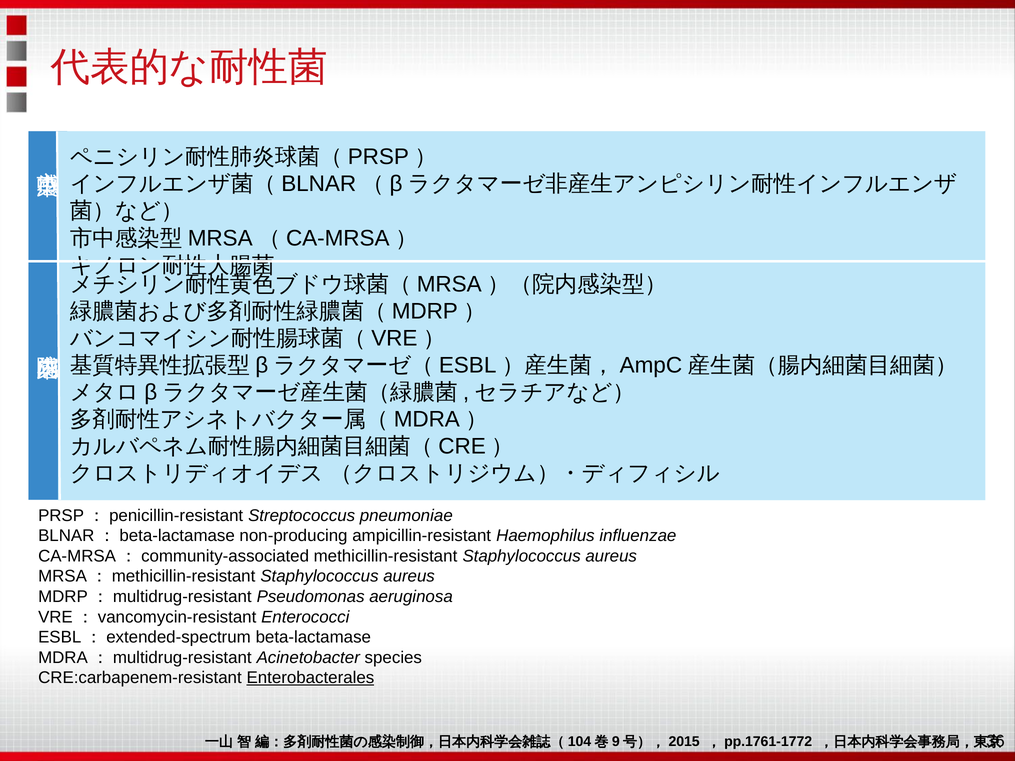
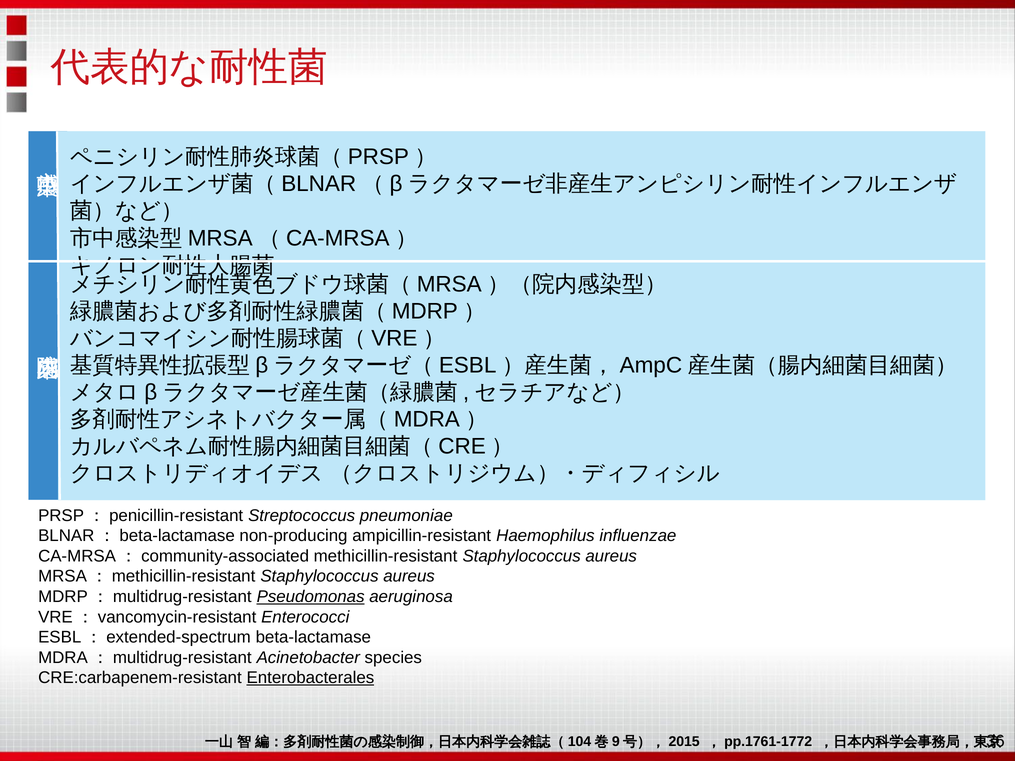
Pseudomonas underline: none -> present
